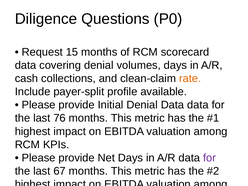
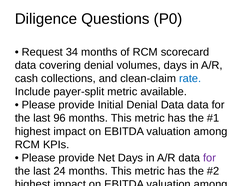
15: 15 -> 34
rate at (190, 78) colour: orange -> blue
payer-split profile: profile -> metric
76: 76 -> 96
67: 67 -> 24
